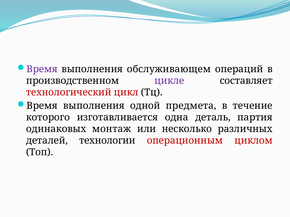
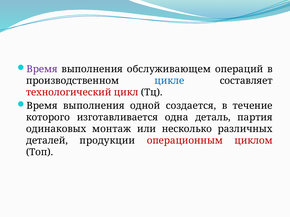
цикле colour: purple -> blue
предмета: предмета -> создается
технологии: технологии -> продукции
